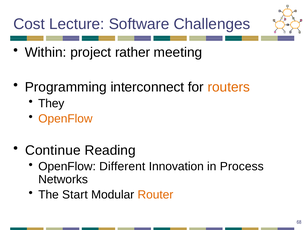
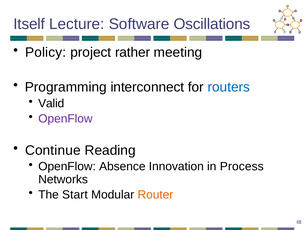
Cost: Cost -> Itself
Challenges: Challenges -> Oscillations
Within: Within -> Policy
routers colour: orange -> blue
They: They -> Valid
OpenFlow at (65, 119) colour: orange -> purple
Different: Different -> Absence
